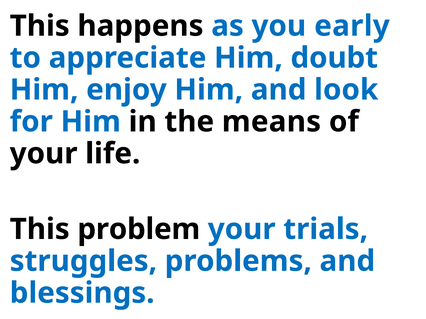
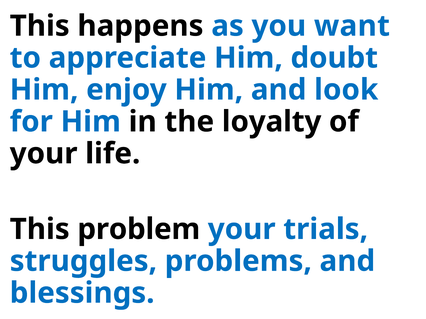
early: early -> want
means: means -> loyalty
